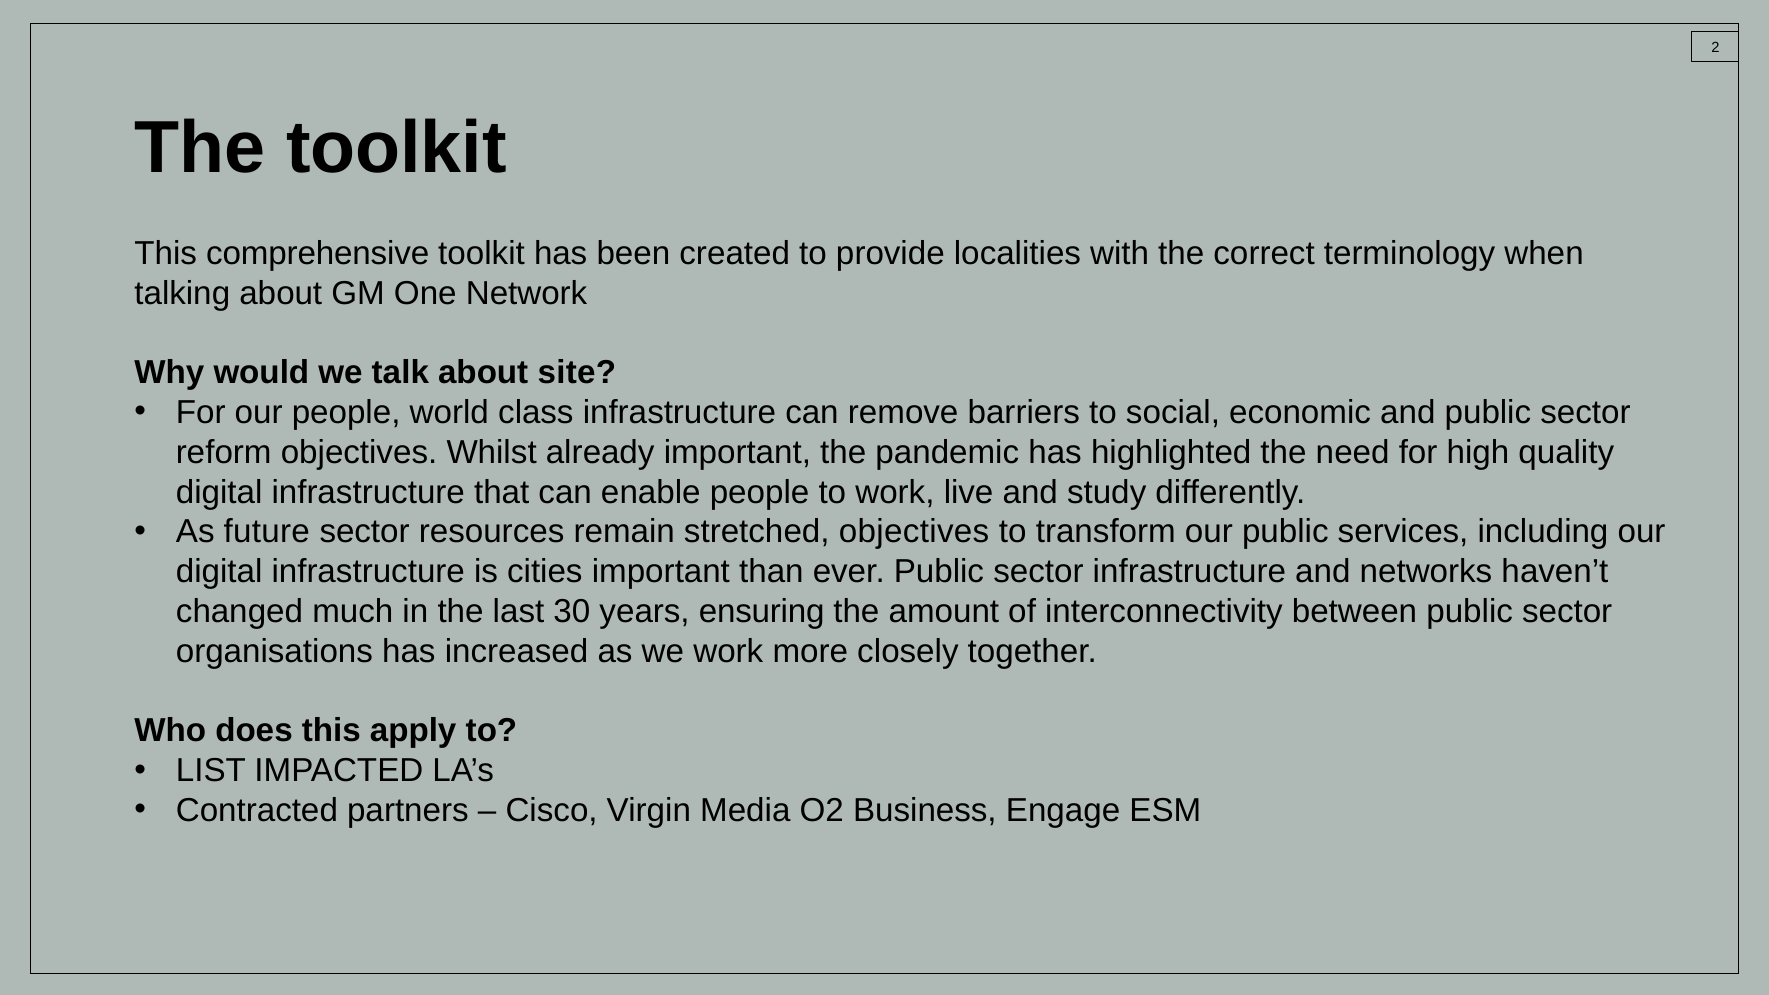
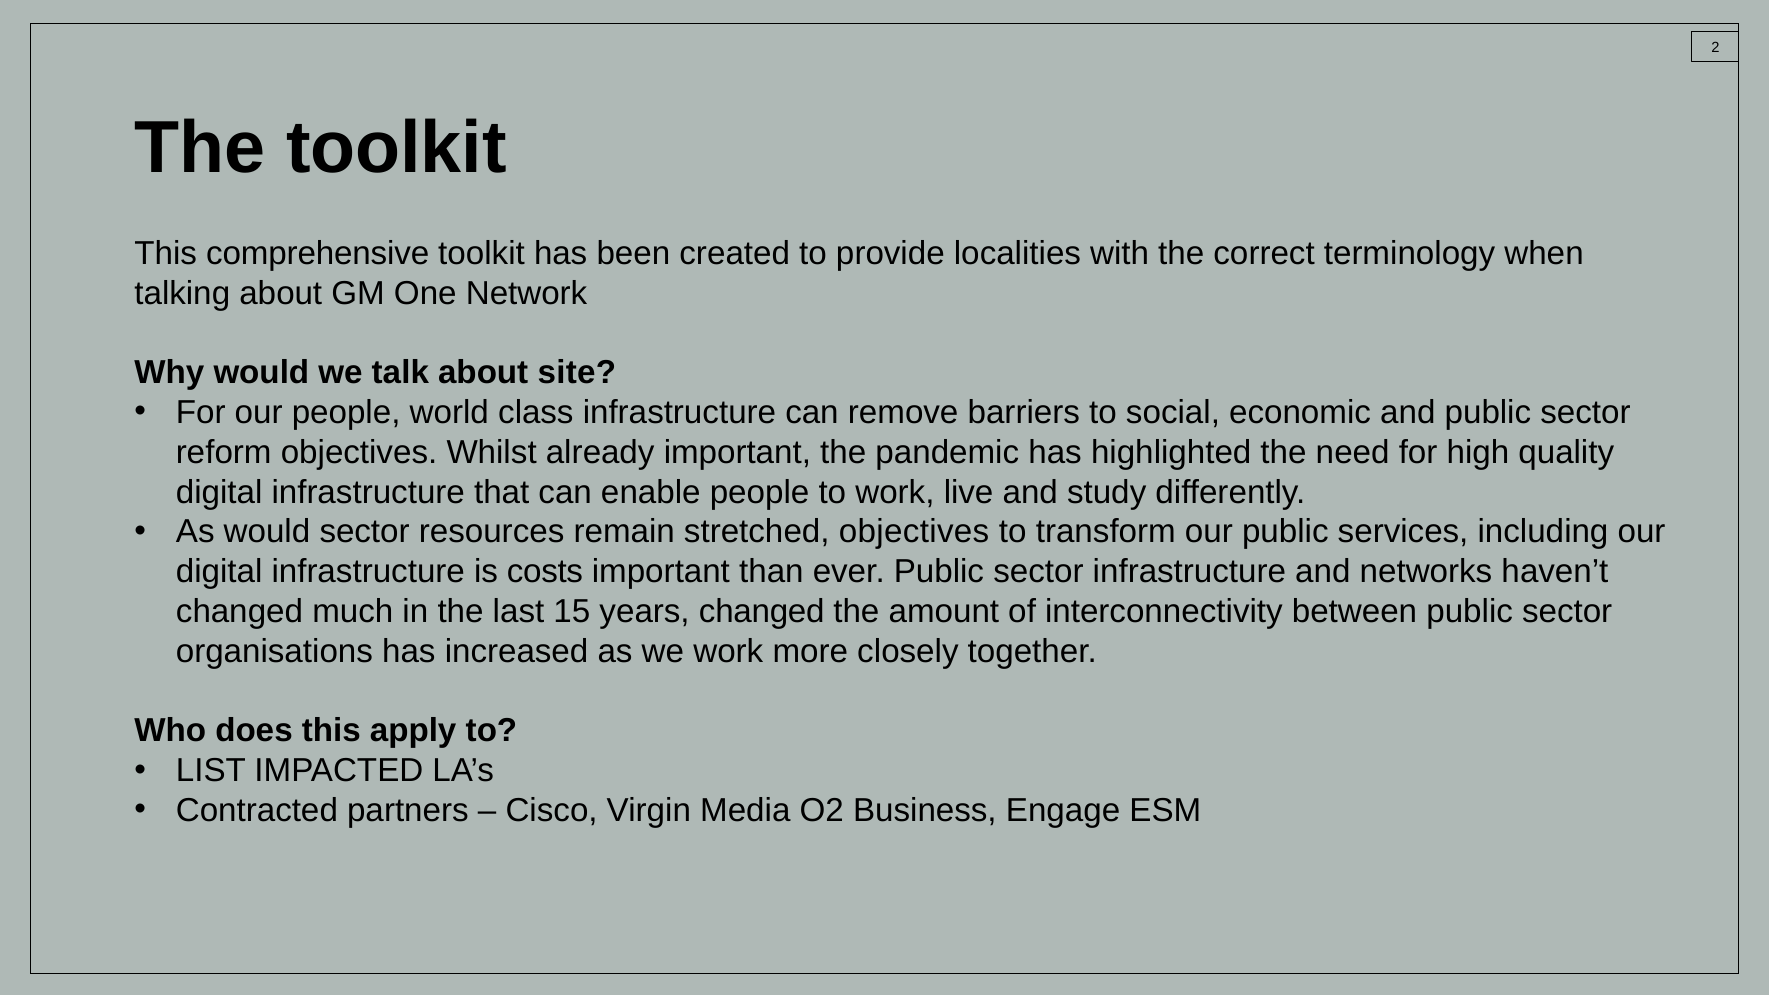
As future: future -> would
cities: cities -> costs
30: 30 -> 15
years ensuring: ensuring -> changed
